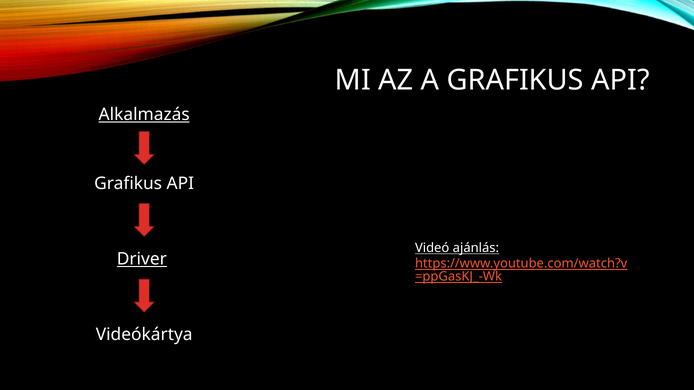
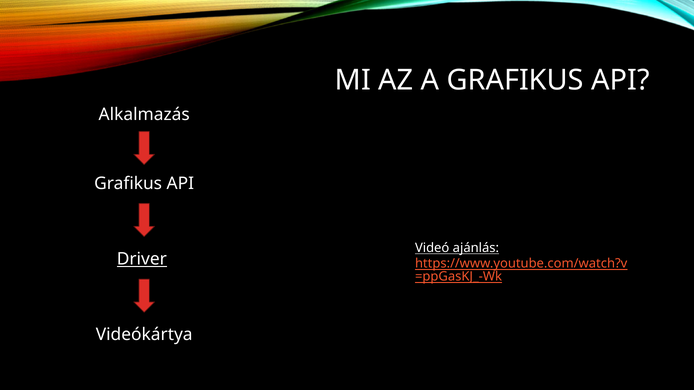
Alkalmazás underline: present -> none
